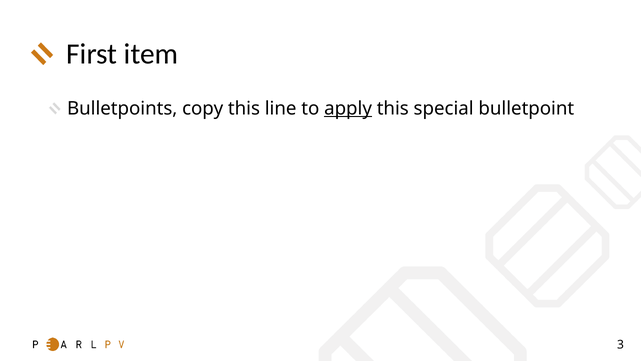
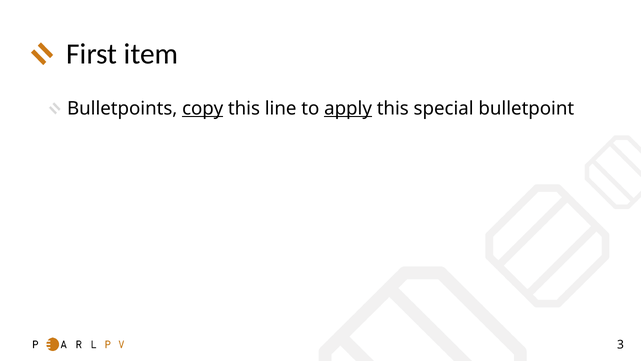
copy underline: none -> present
